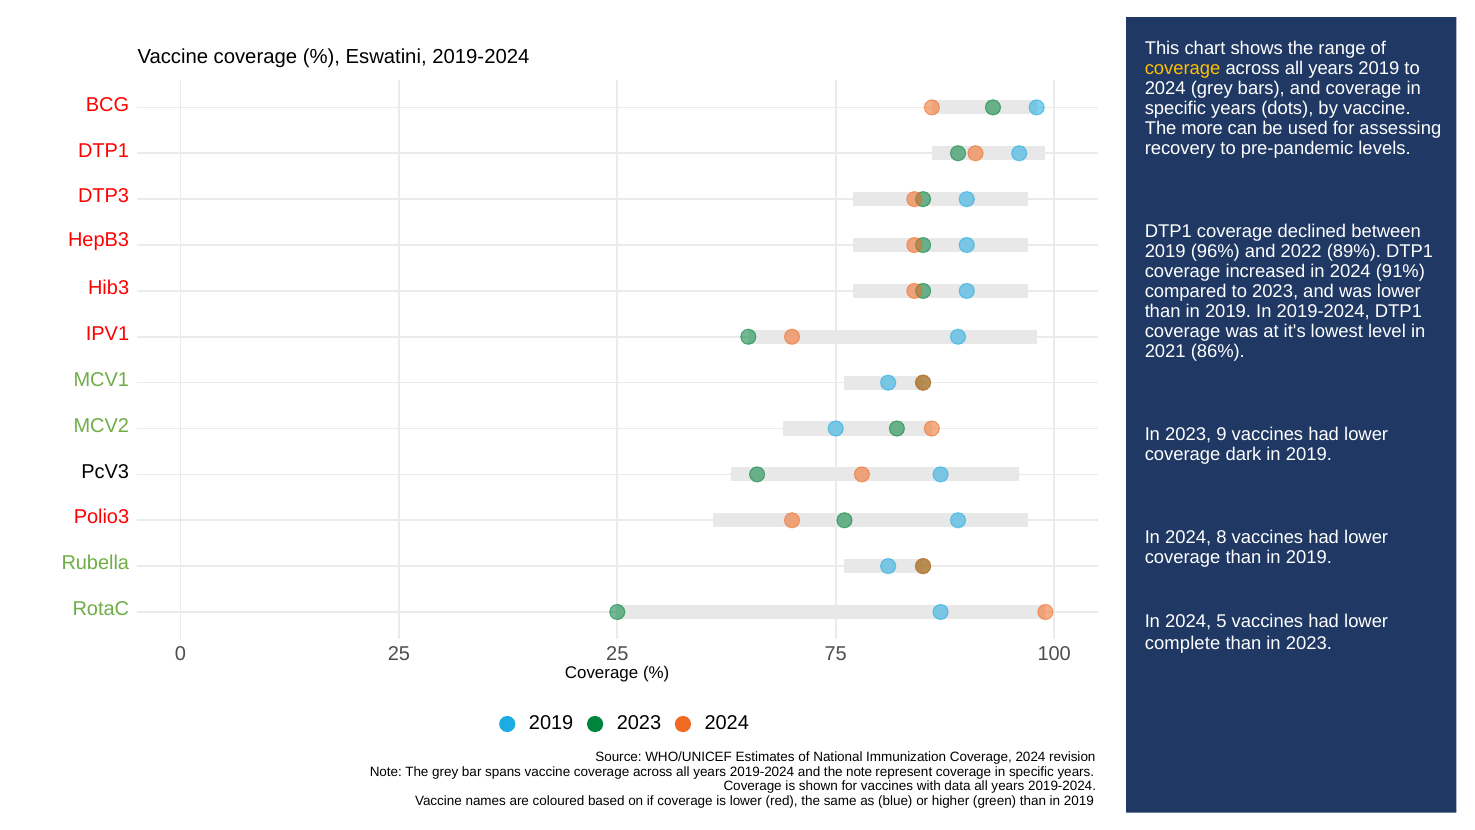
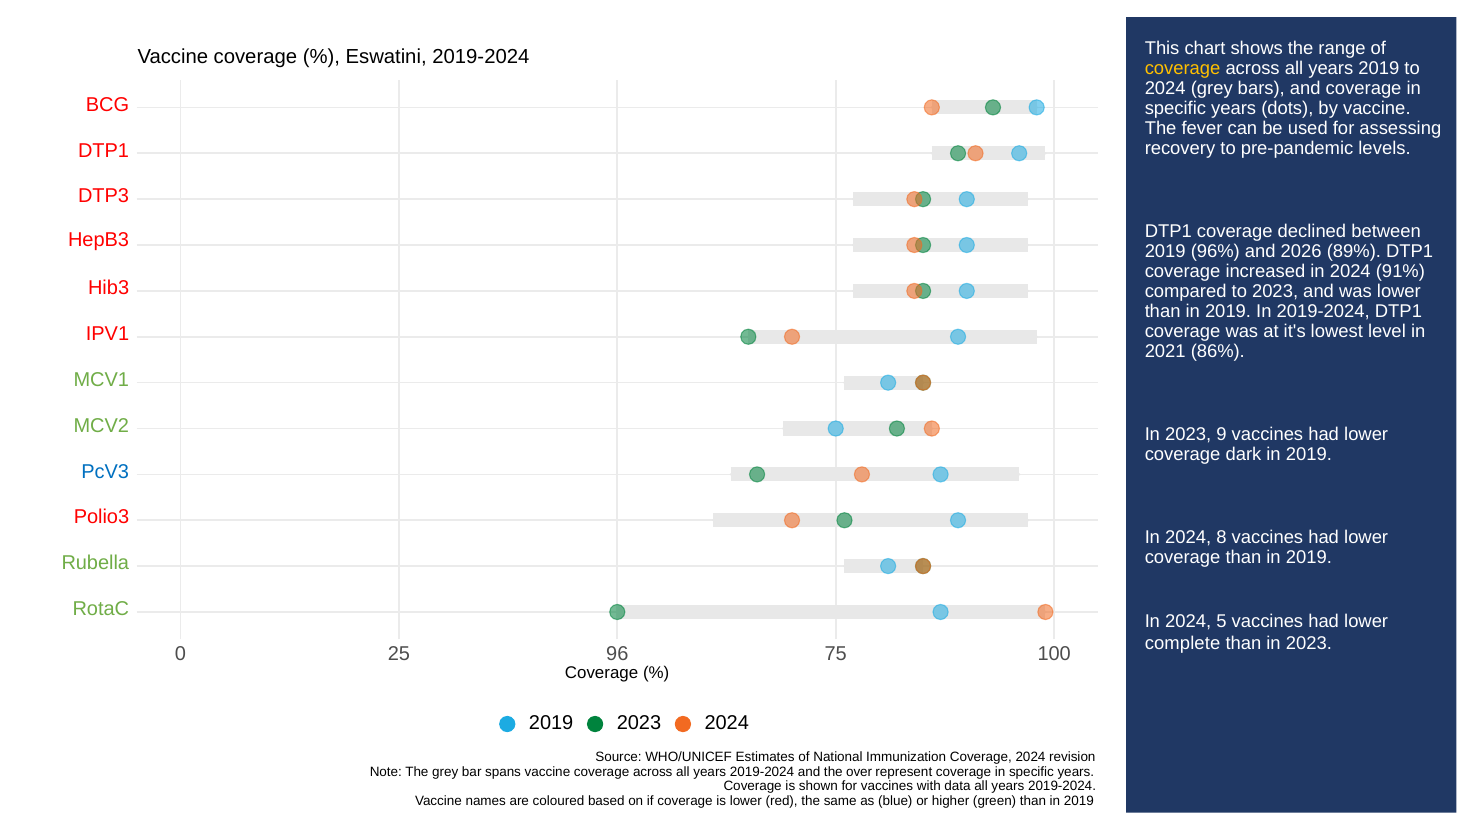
more: more -> fever
2022: 2022 -> 2026
PcV3 colour: black -> blue
25 25: 25 -> 96
the note: note -> over
